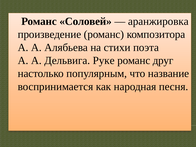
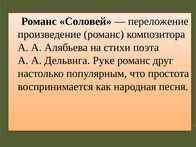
аранжировка: аранжировка -> переложение
название: название -> простота
